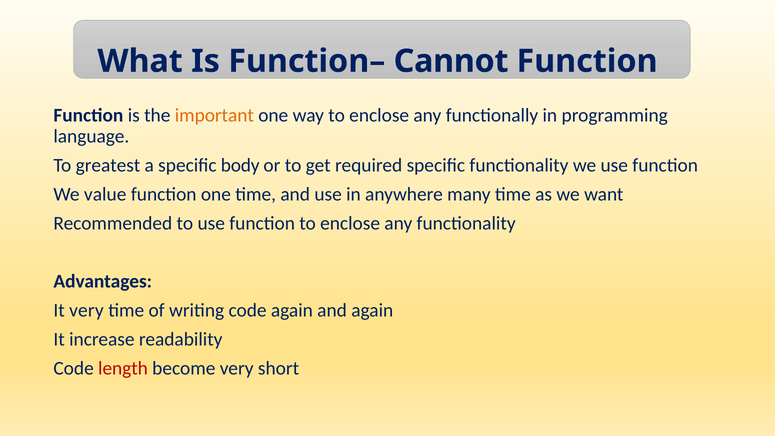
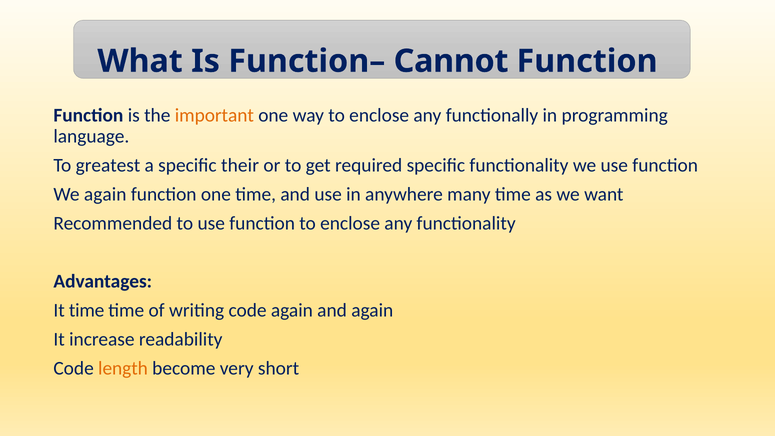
body: body -> their
We value: value -> again
It very: very -> time
length colour: red -> orange
